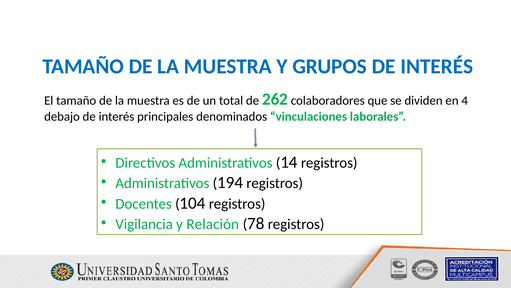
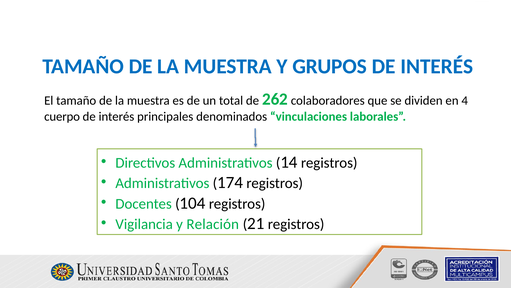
debajo: debajo -> cuerpo
194: 194 -> 174
78: 78 -> 21
